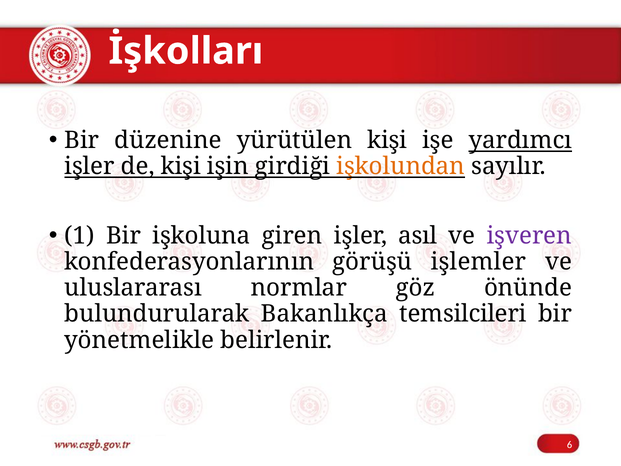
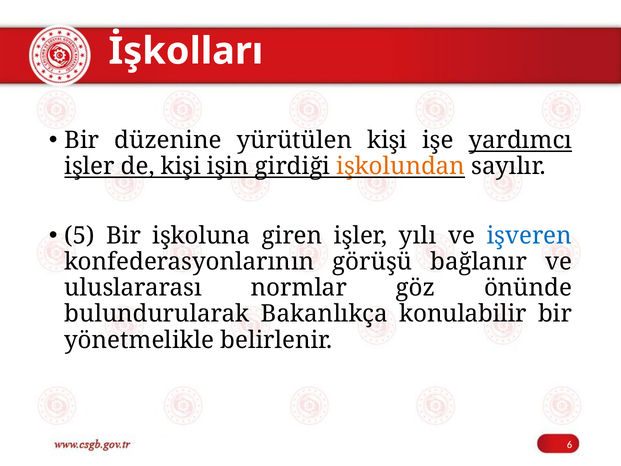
1: 1 -> 5
asıl: asıl -> yılı
işveren colour: purple -> blue
işlemler: işlemler -> bağlanır
temsilcileri: temsilcileri -> konulabilir
